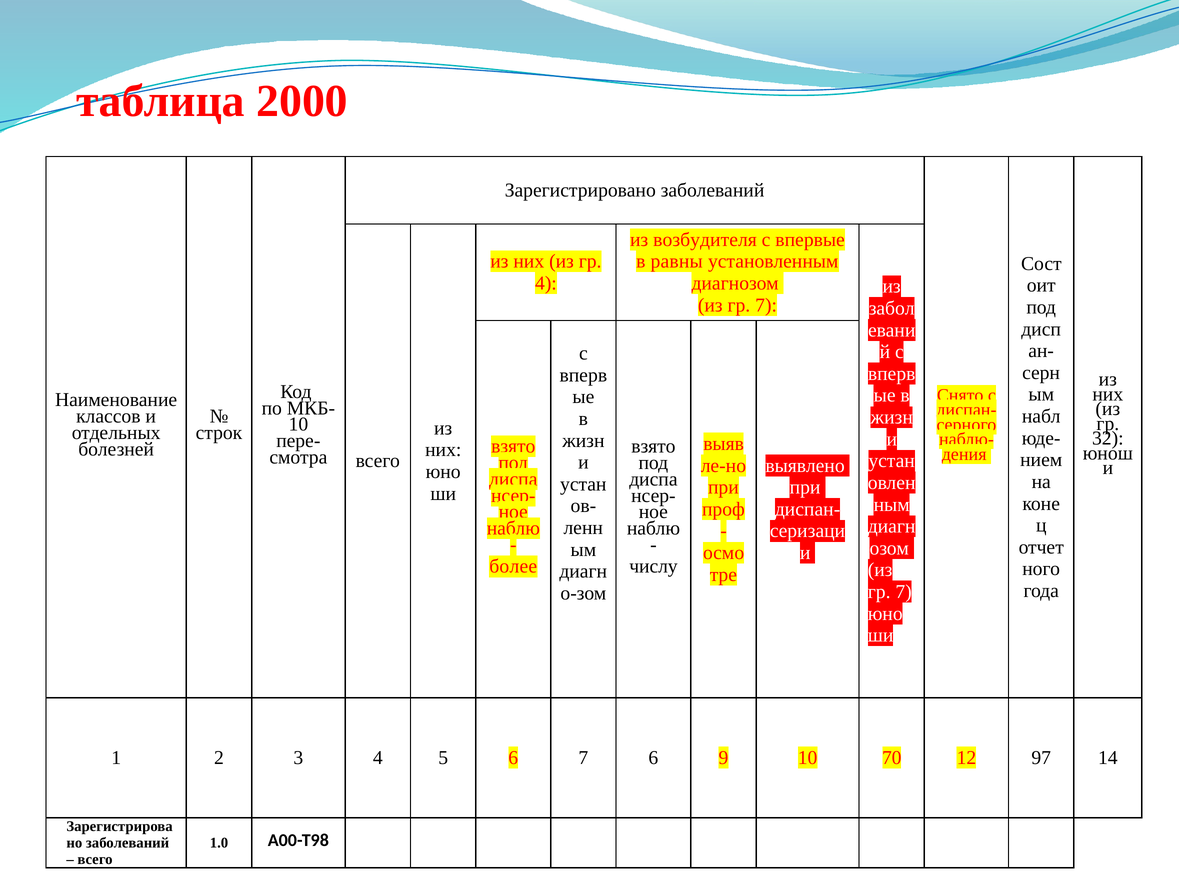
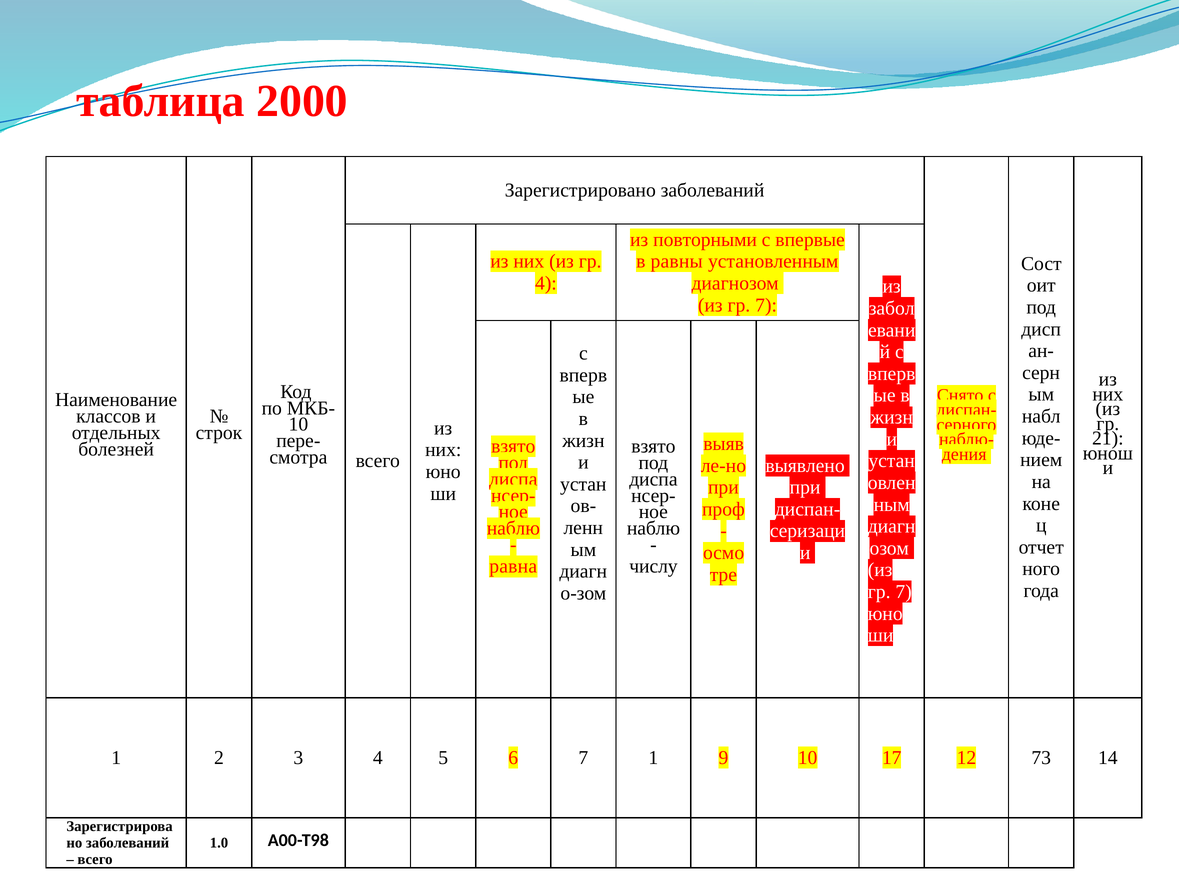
возбудителя: возбудителя -> повторными
32: 32 -> 21
более: более -> равна
7 6: 6 -> 1
70: 70 -> 17
97: 97 -> 73
